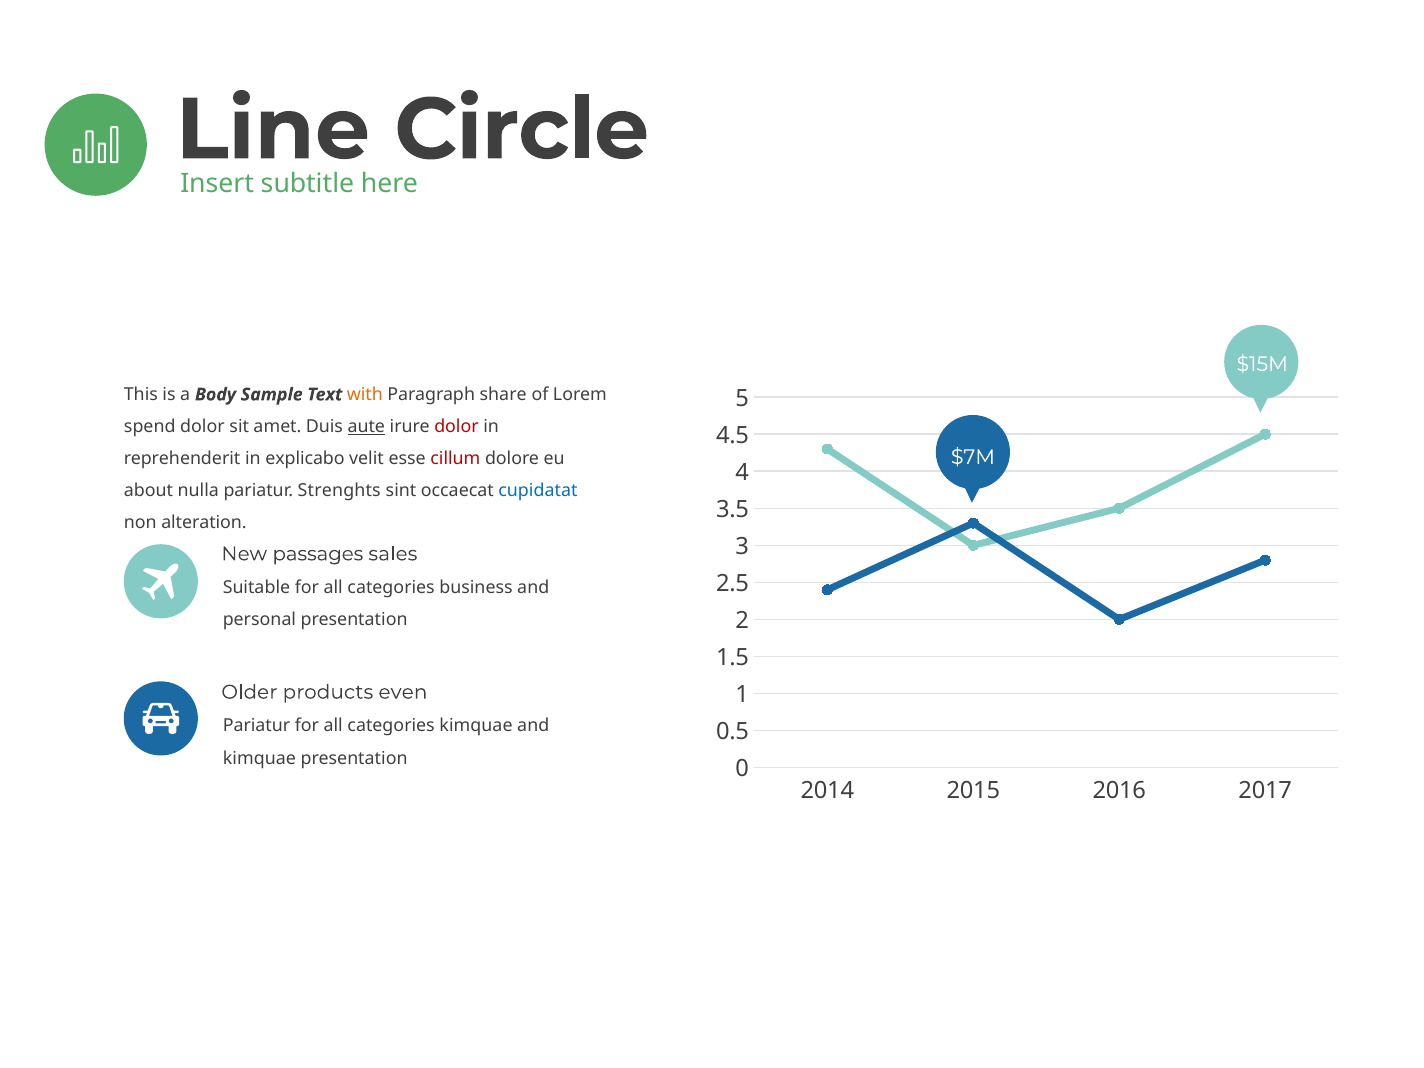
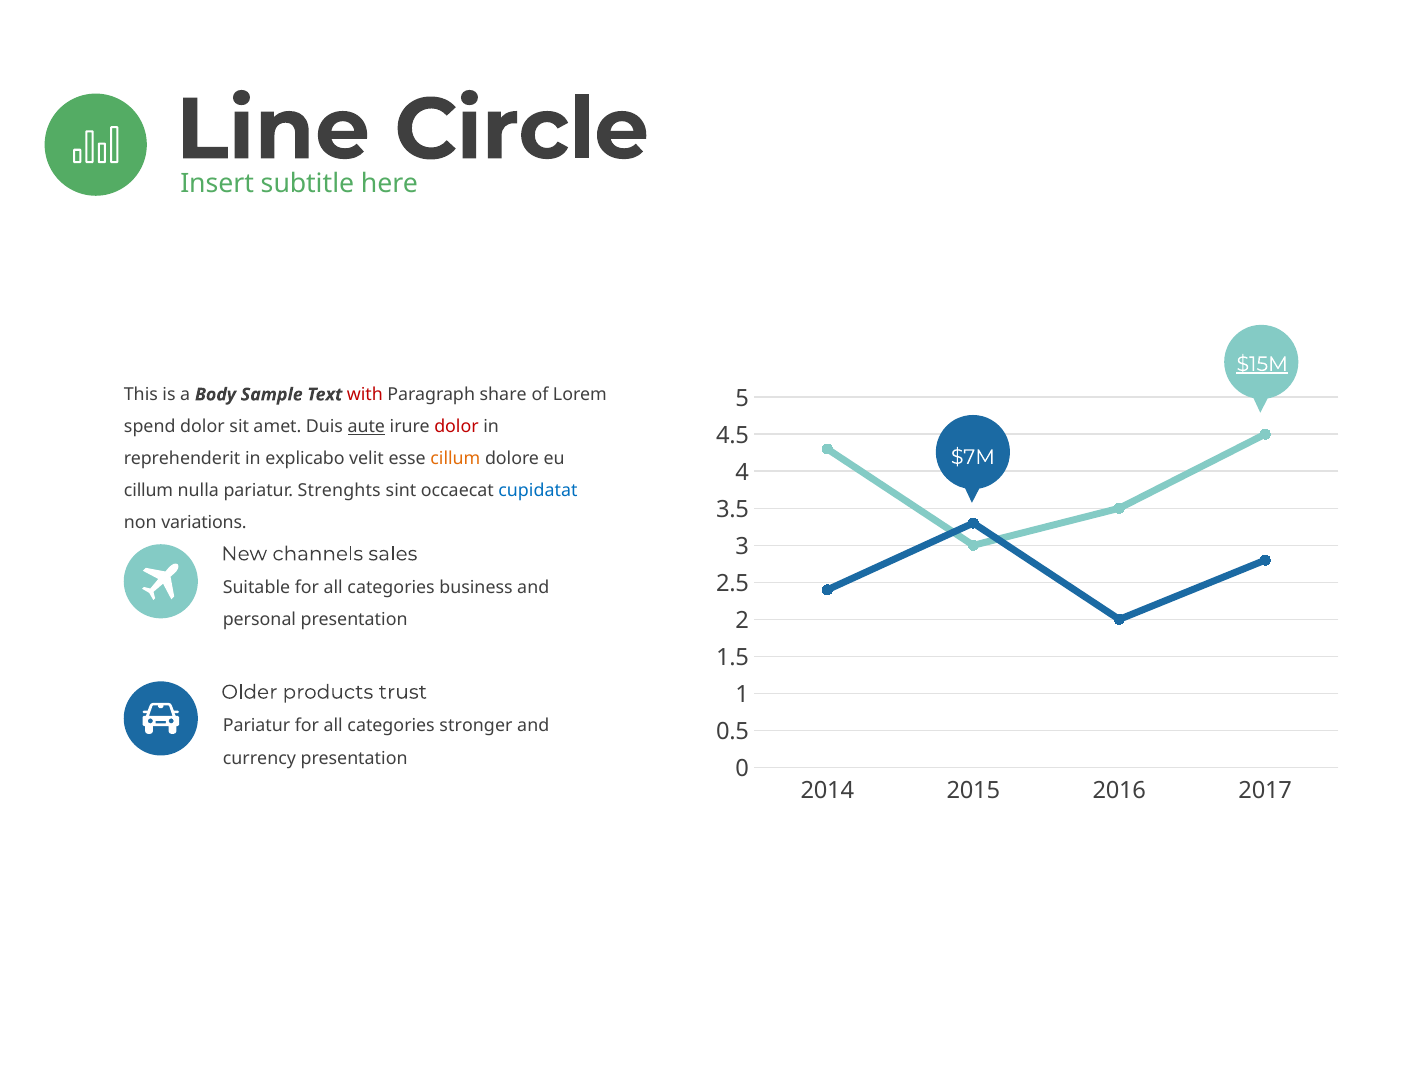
$15M underline: none -> present
with colour: orange -> red
cillum at (455, 459) colour: red -> orange
about at (148, 491): about -> cillum
alteration: alteration -> variations
passages: passages -> channels
even: even -> trust
categories kimquae: kimquae -> stronger
kimquae at (259, 758): kimquae -> currency
